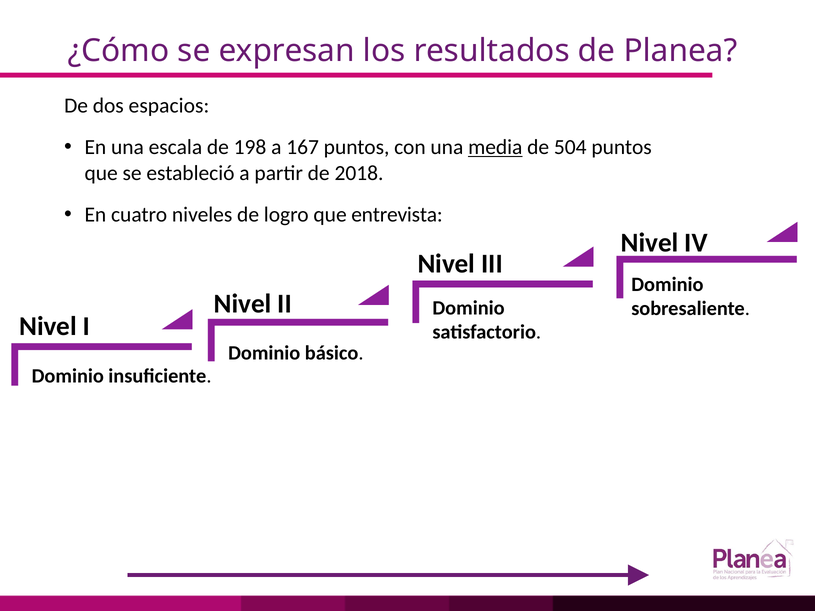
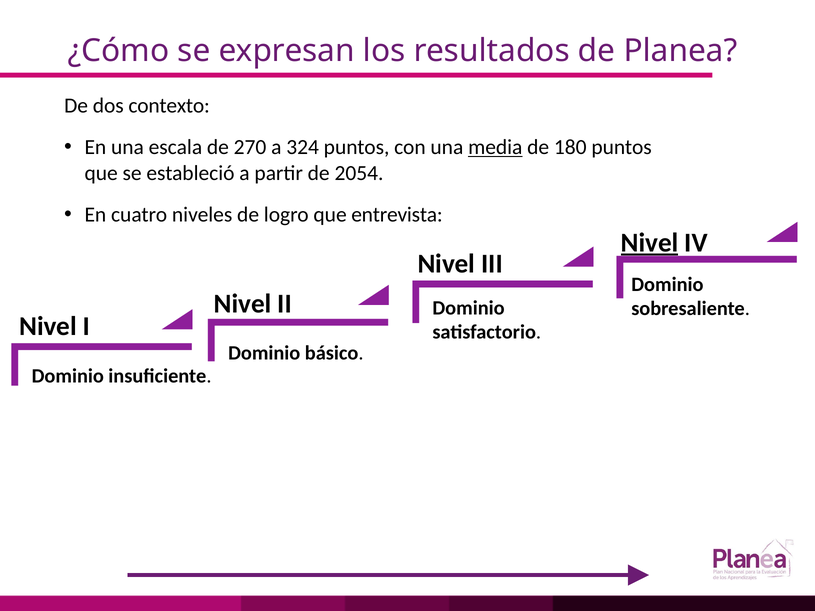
espacios: espacios -> contexto
198: 198 -> 270
167: 167 -> 324
504: 504 -> 180
2018: 2018 -> 2054
Nivel at (650, 243) underline: none -> present
